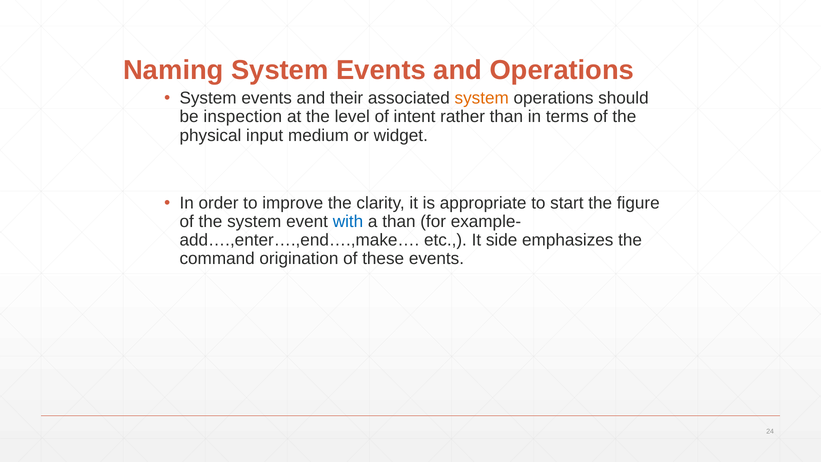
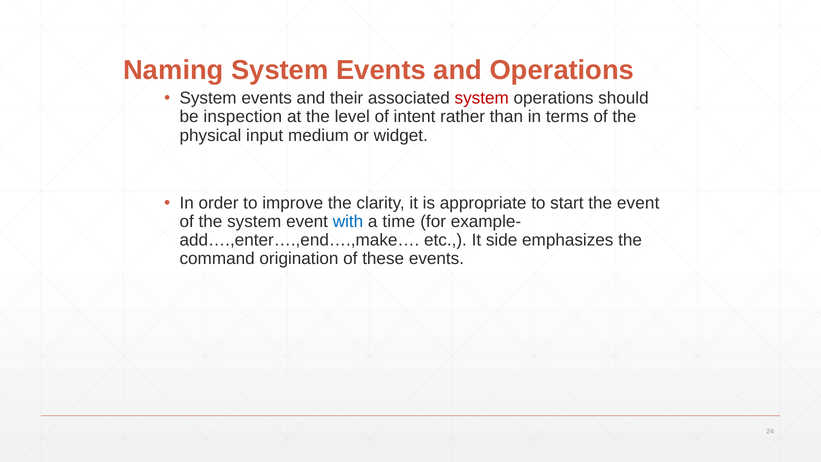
system at (482, 98) colour: orange -> red
the figure: figure -> event
a than: than -> time
